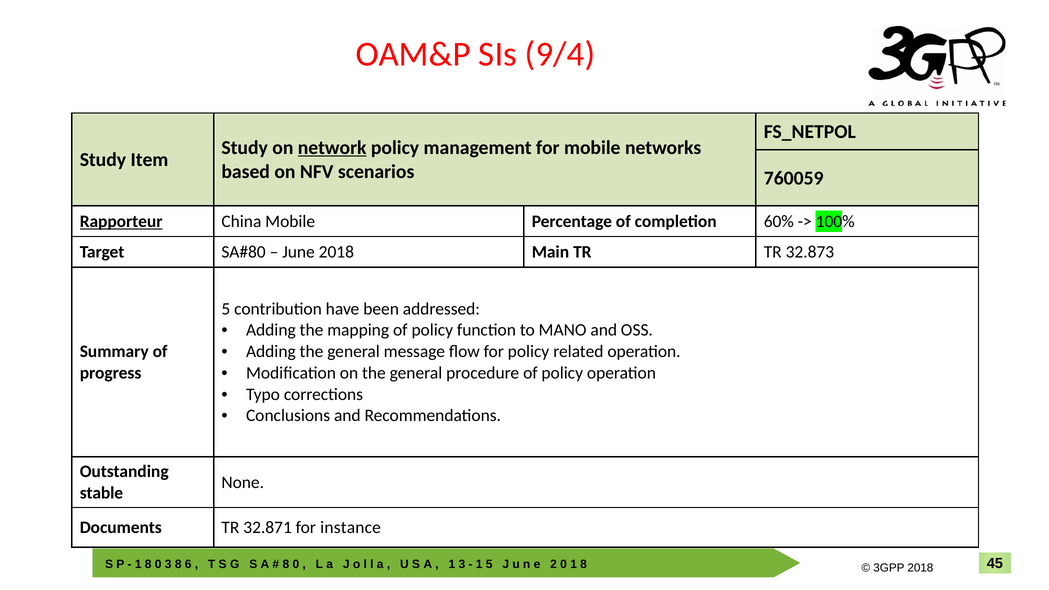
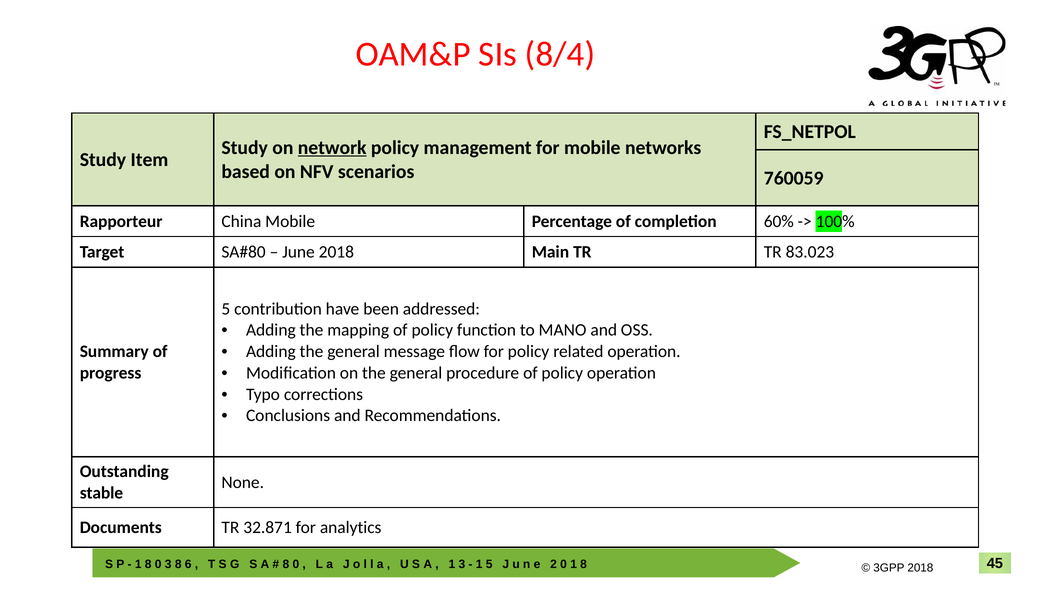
9/4: 9/4 -> 8/4
Rapporteur underline: present -> none
32.873: 32.873 -> 83.023
instance: instance -> analytics
